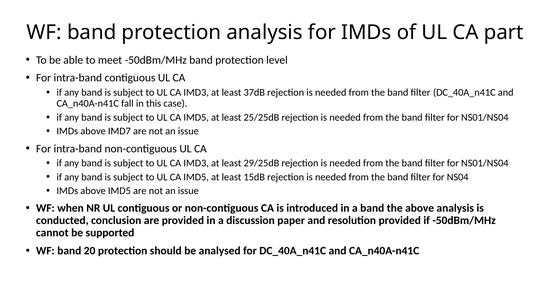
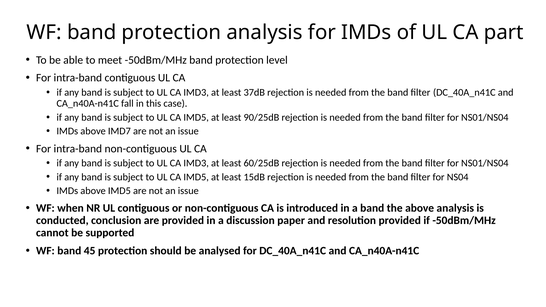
25/25dB: 25/25dB -> 90/25dB
29/25dB: 29/25dB -> 60/25dB
20: 20 -> 45
